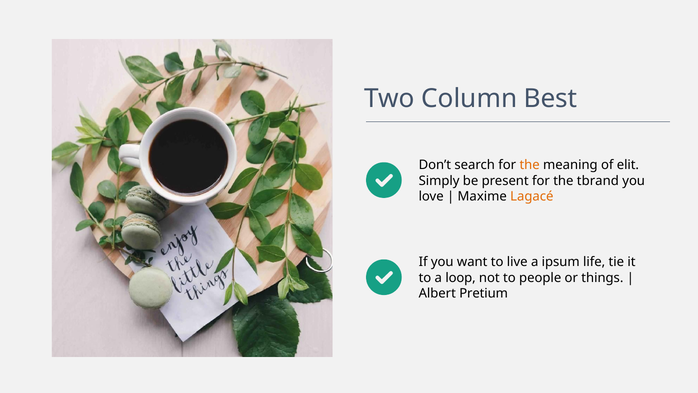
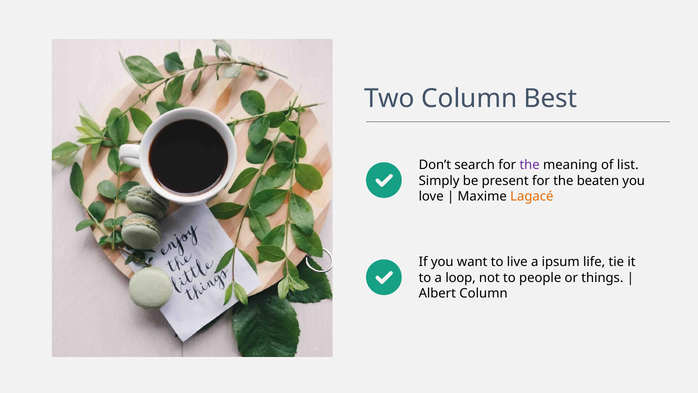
the at (530, 165) colour: orange -> purple
elit: elit -> list
tbrand: tbrand -> beaten
Albert Pretium: Pretium -> Column
